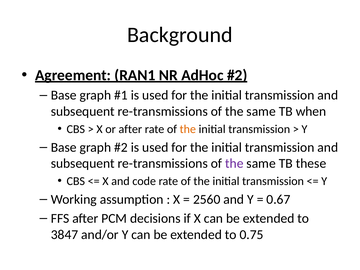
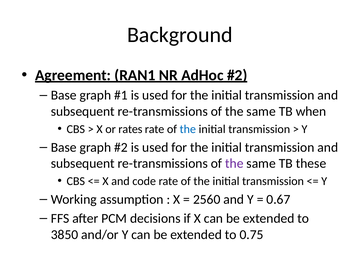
or after: after -> rates
the at (188, 129) colour: orange -> blue
3847: 3847 -> 3850
